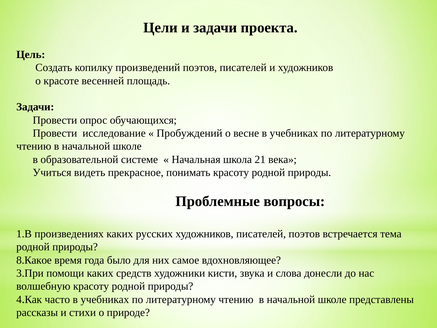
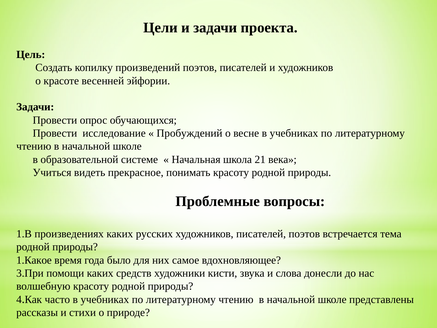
площадь: площадь -> эйфории
8.Какое: 8.Какое -> 1.Какое
